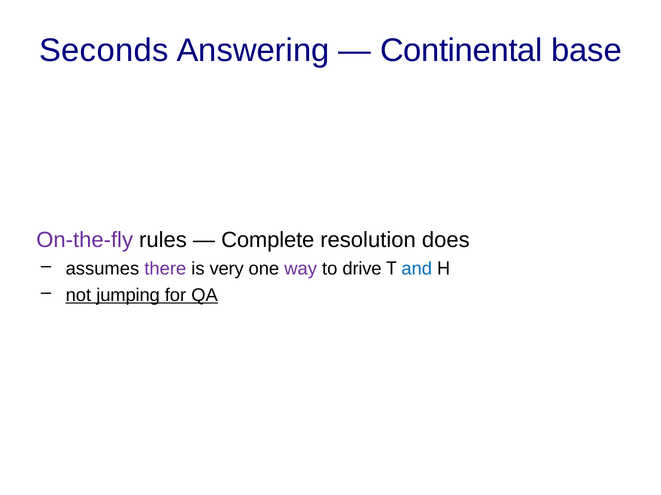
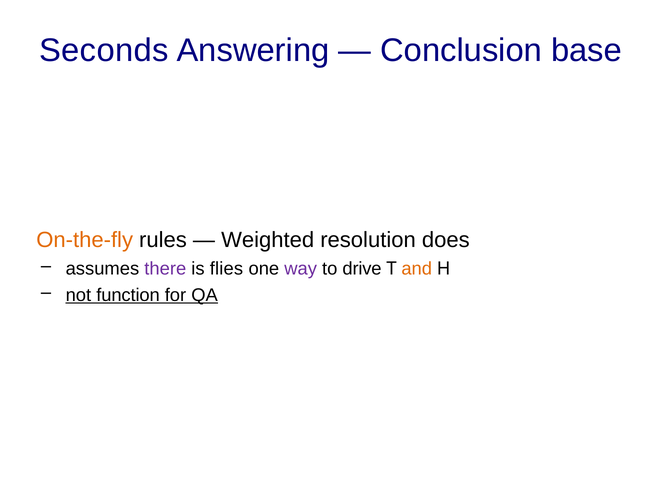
Continental: Continental -> Conclusion
On-the-fly colour: purple -> orange
Complete: Complete -> Weighted
very: very -> flies
and colour: blue -> orange
jumping: jumping -> function
